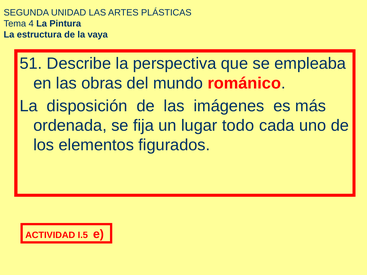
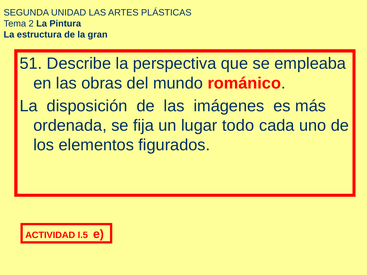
4: 4 -> 2
vaya: vaya -> gran
